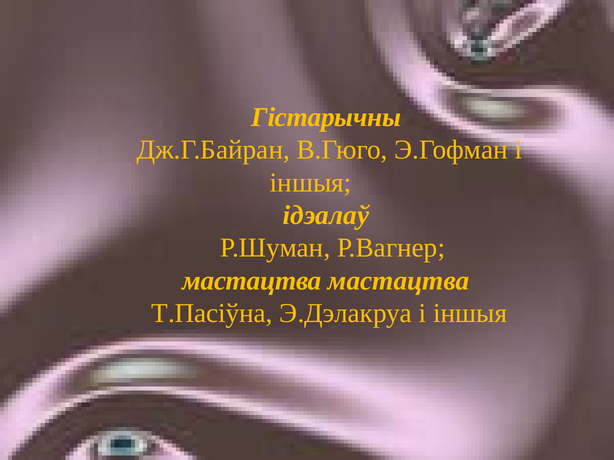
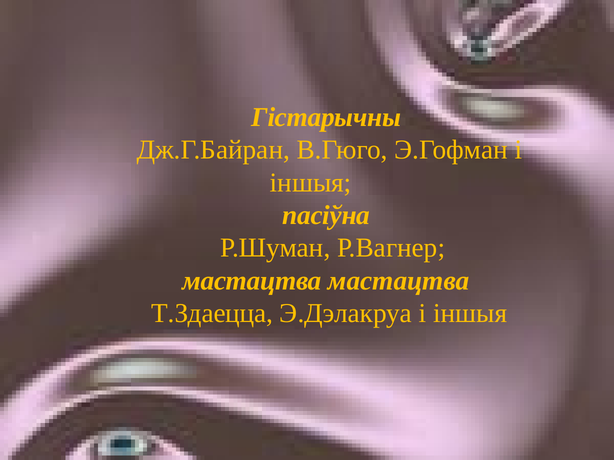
ідэалаў: ідэалаў -> пасіўна
Т.Пасіўна: Т.Пасіўна -> Т.Здаецца
